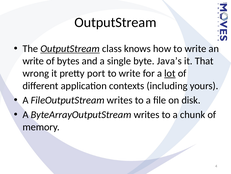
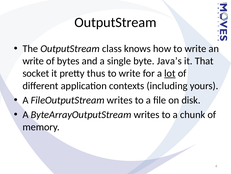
OutputStream at (70, 48) underline: present -> none
wrong: wrong -> socket
port: port -> thus
